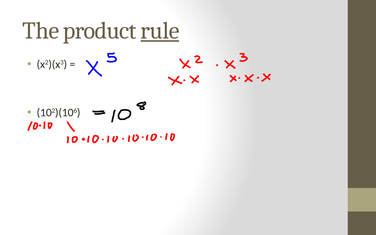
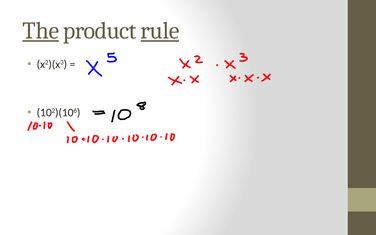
The underline: none -> present
